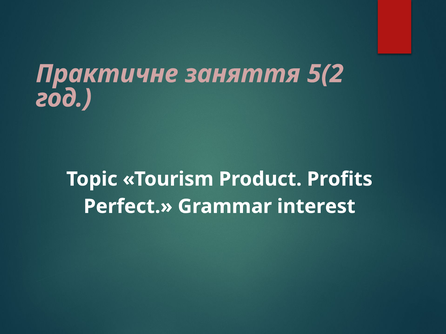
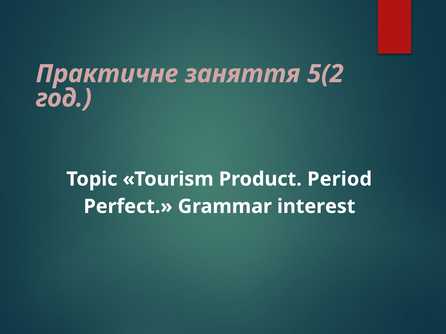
Profits: Profits -> Period
